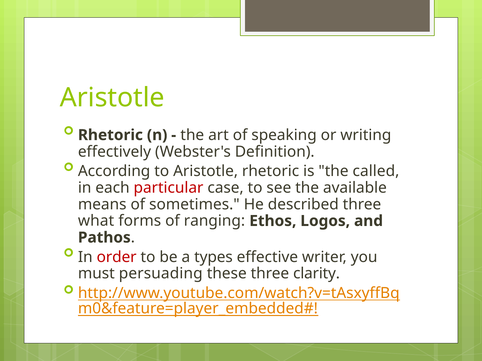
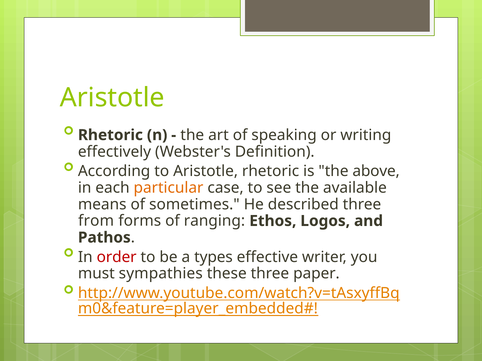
called: called -> above
particular colour: red -> orange
what: what -> from
persuading: persuading -> sympathies
clarity: clarity -> paper
